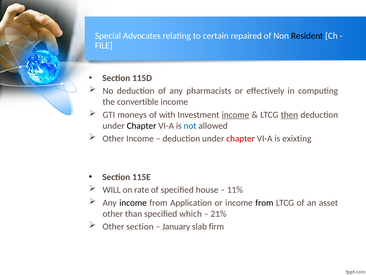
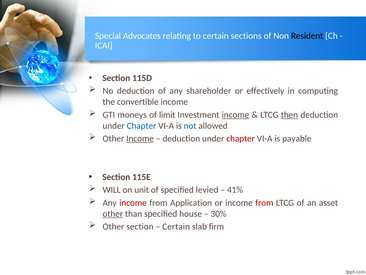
repaired: repaired -> sections
FILE: FILE -> ICAI
pharmacists: pharmacists -> shareholder
with: with -> limit
Chapter at (142, 126) colour: black -> blue
Income at (140, 138) underline: none -> present
exixting: exixting -> payable
rate: rate -> unit
house: house -> levied
11%: 11% -> 41%
income at (133, 202) colour: black -> red
from at (264, 202) colour: black -> red
other at (113, 213) underline: none -> present
which: which -> house
21%: 21% -> 30%
January at (176, 226): January -> Certain
